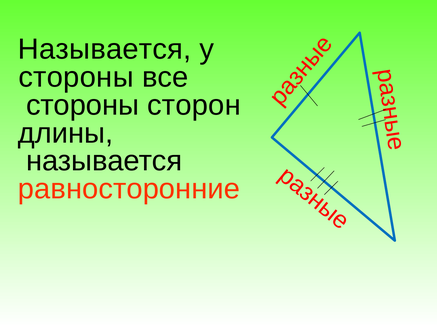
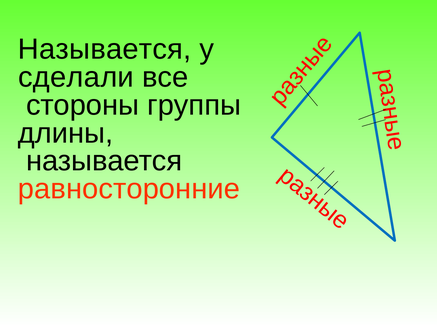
стороны at (76, 77): стороны -> сделали
сторон: сторон -> группы
